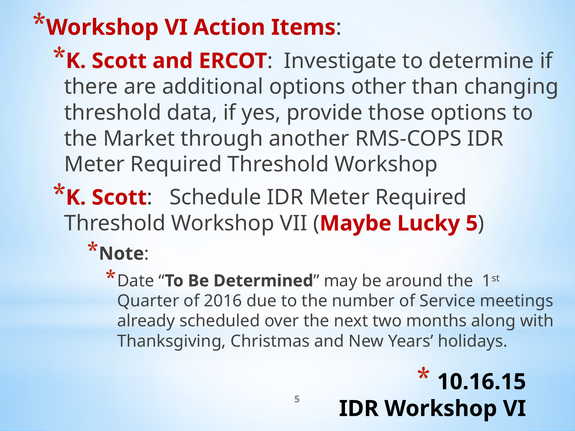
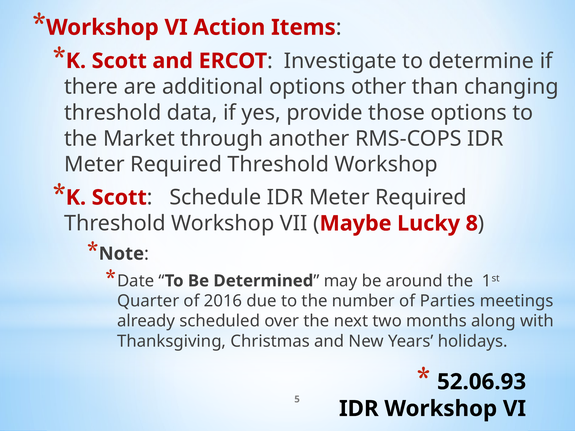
Lucky 5: 5 -> 8
Service: Service -> Parties
10.16.15: 10.16.15 -> 52.06.93
